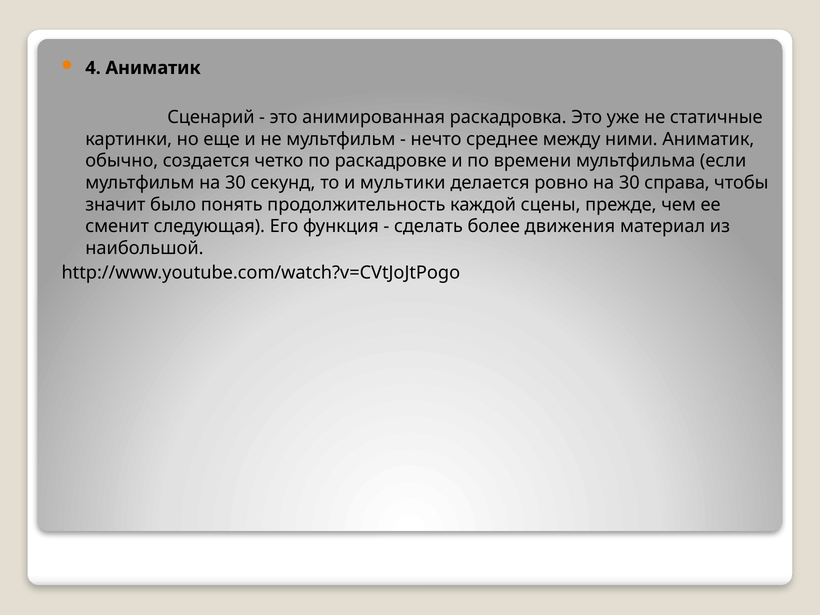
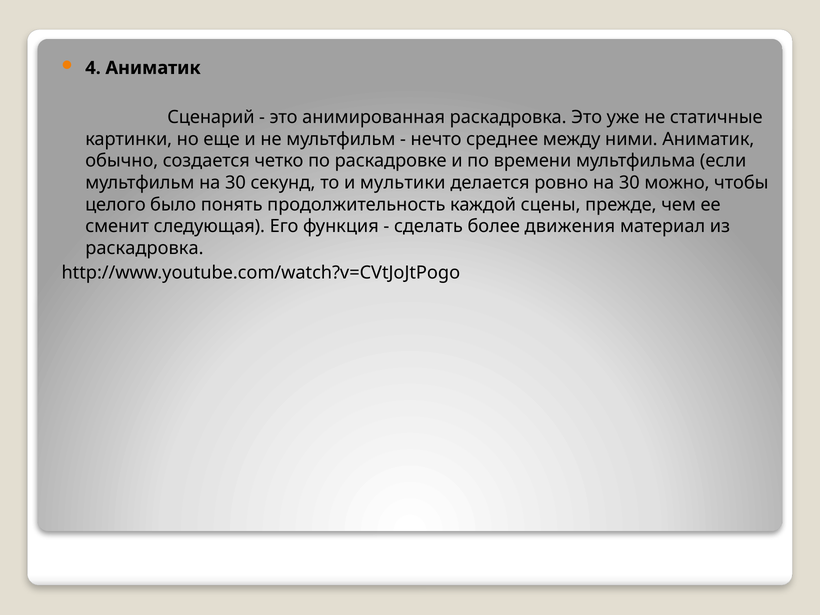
справа: справа -> можно
значит: значит -> целого
наибольшой at (144, 248): наибольшой -> раскадровка
